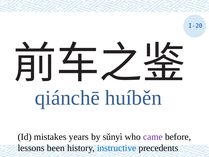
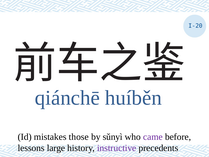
years: years -> those
been: been -> large
instructive colour: blue -> purple
